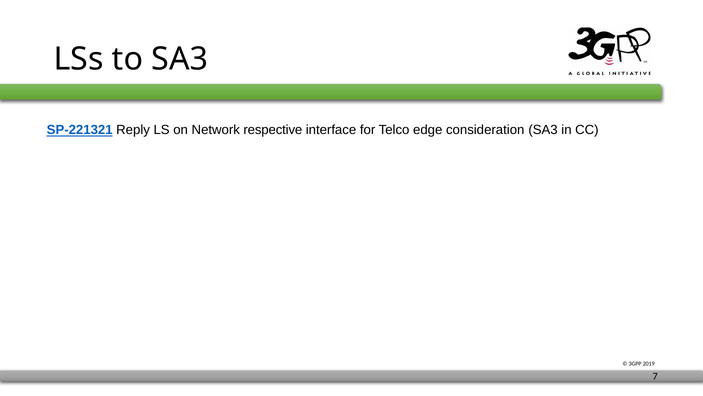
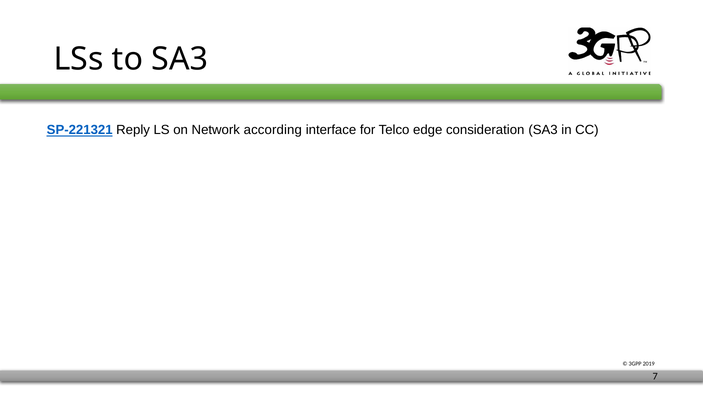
respective: respective -> according
